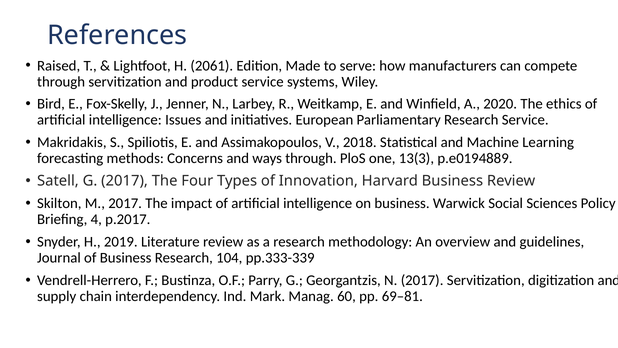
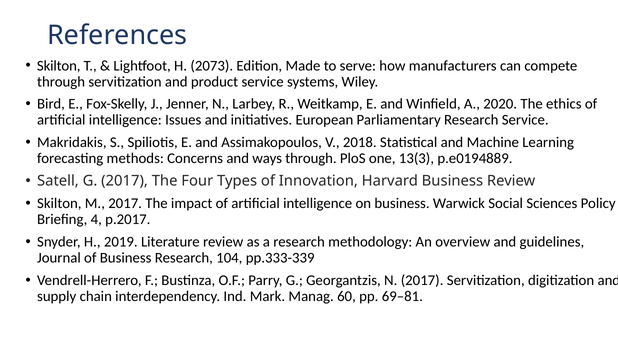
Raised at (59, 66): Raised -> Skilton
2061: 2061 -> 2073
